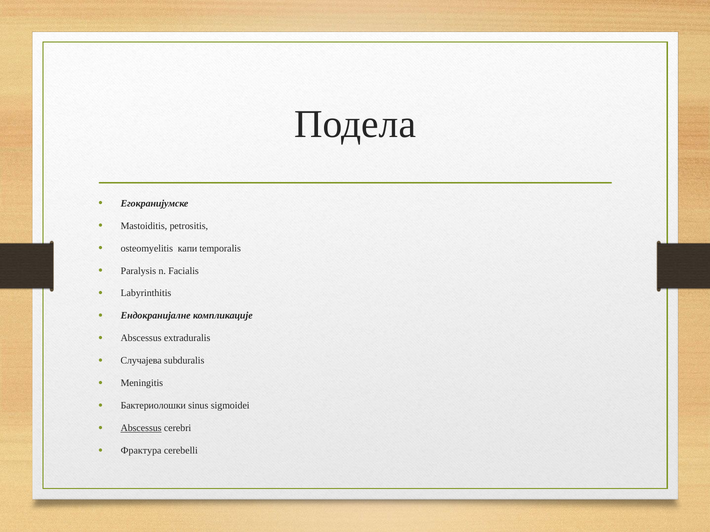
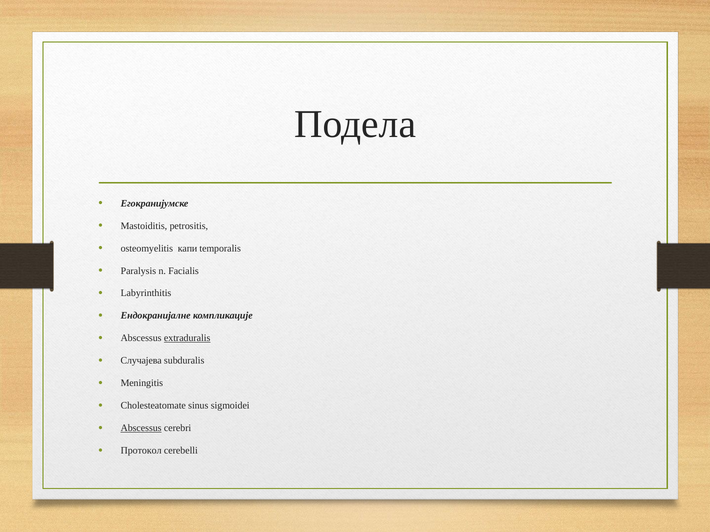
extraduralis underline: none -> present
Бактериолошки: Бактериолошки -> Cholesteatomate
Фрактура: Фрактура -> Протокол
